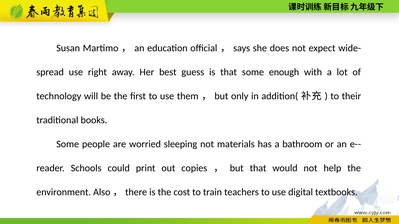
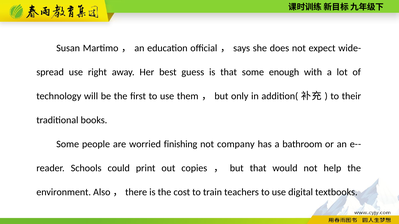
sleeping: sleeping -> finishing
materials: materials -> company
